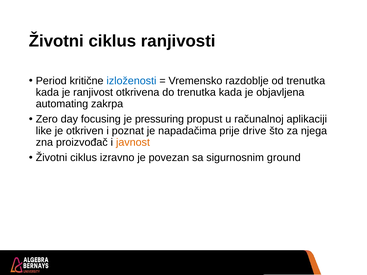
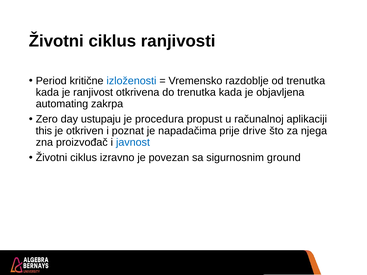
focusing: focusing -> ustupaju
pressuring: pressuring -> procedura
like: like -> this
javnost colour: orange -> blue
